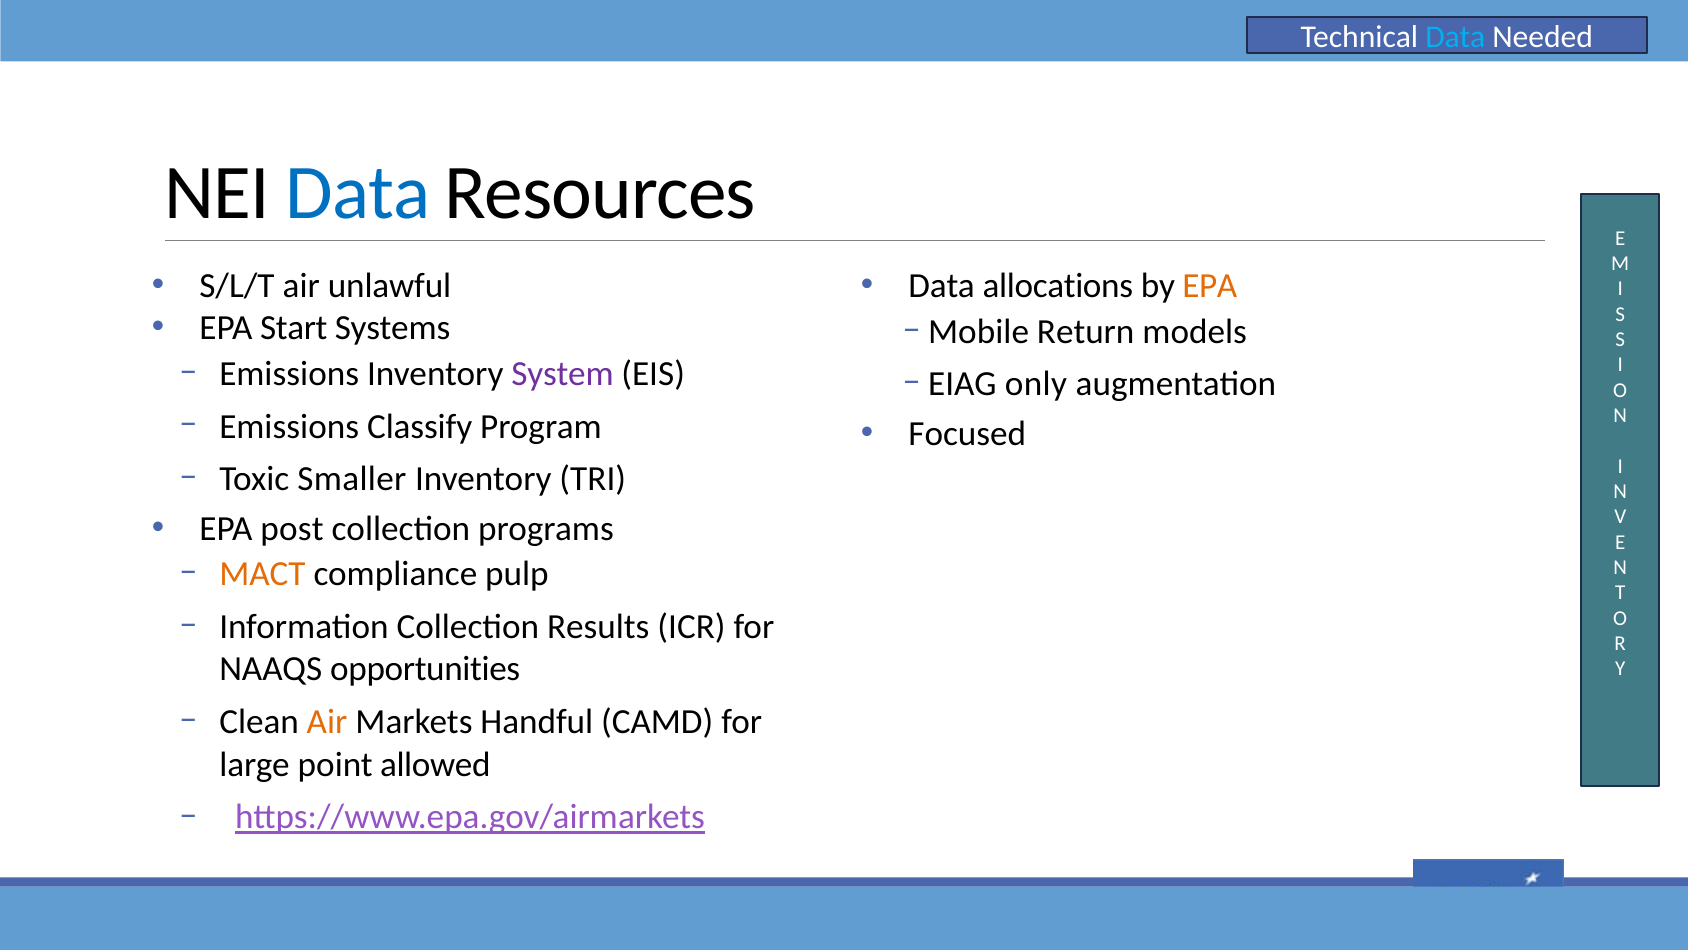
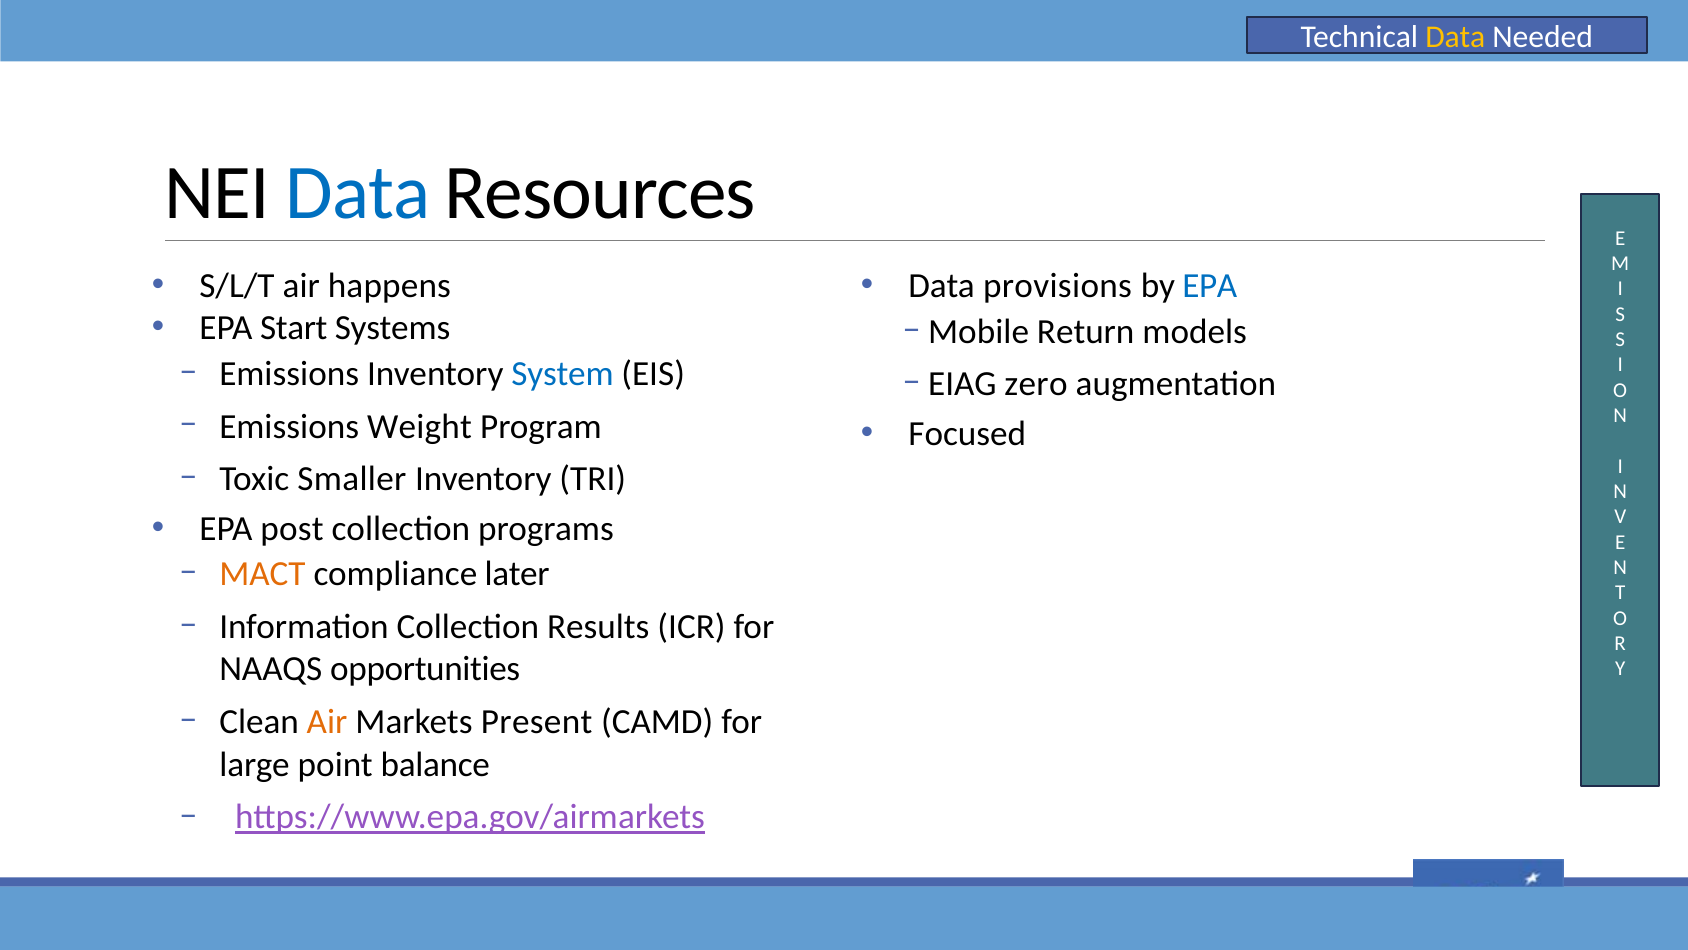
Data at (1455, 37) colour: light blue -> yellow
unlawful: unlawful -> happens
allocations: allocations -> provisions
EPA at (1210, 285) colour: orange -> blue
System colour: purple -> blue
only: only -> zero
Classify: Classify -> Weight
pulp: pulp -> later
Handful: Handful -> Present
allowed: allowed -> balance
